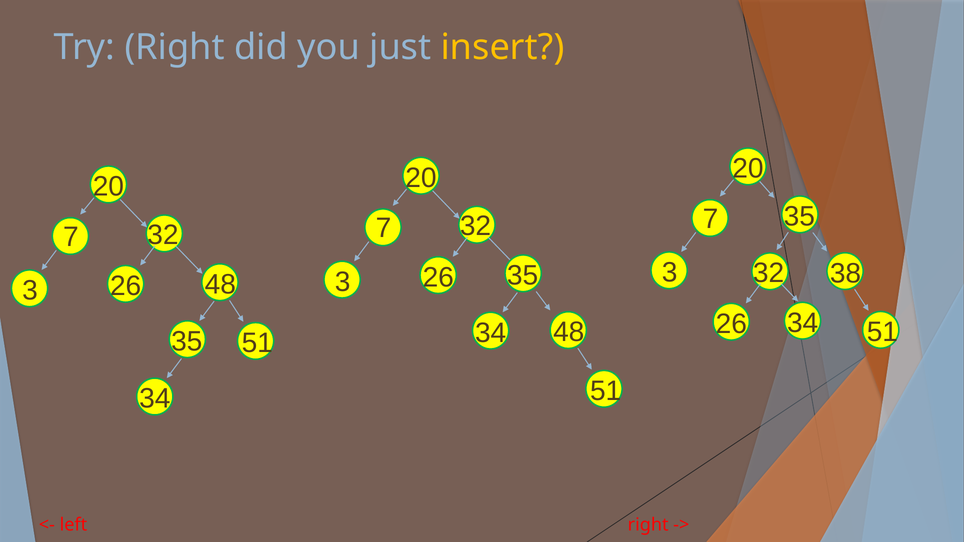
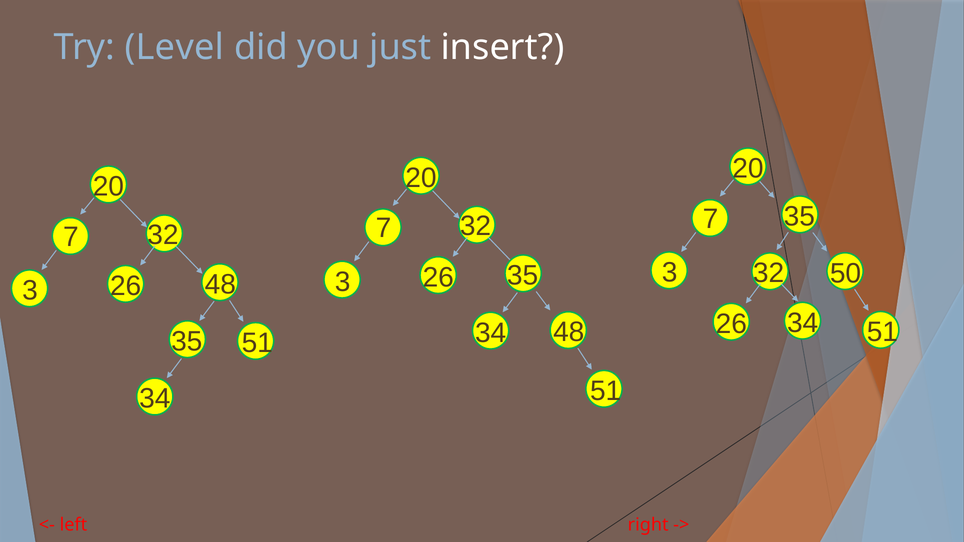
Try Right: Right -> Level
insert colour: yellow -> white
38: 38 -> 50
